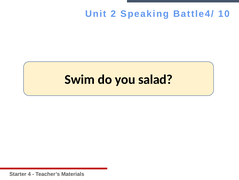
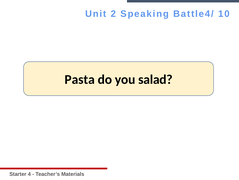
Swim: Swim -> Pasta
